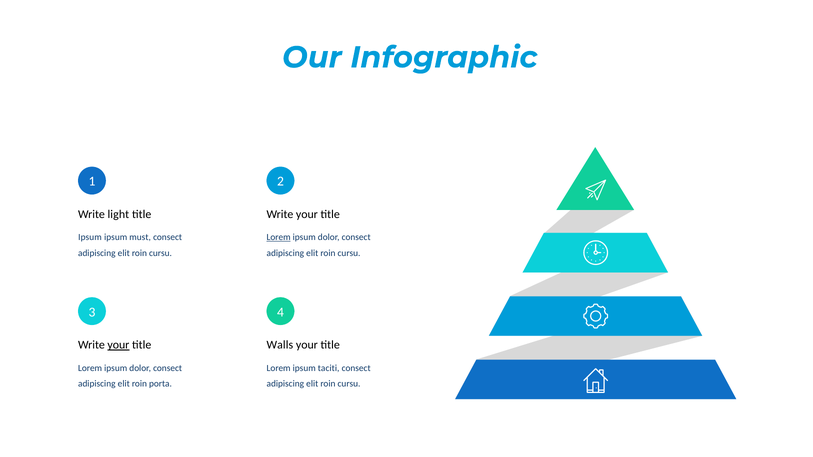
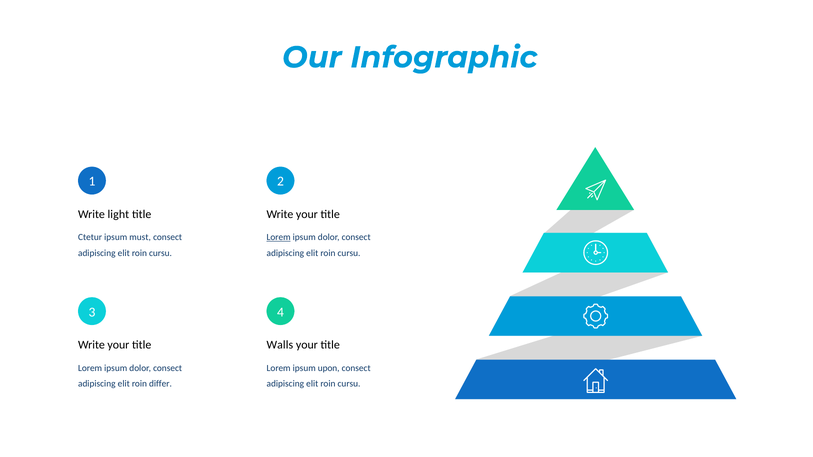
Ipsum at (90, 238): Ipsum -> Ctetur
your at (118, 345) underline: present -> none
taciti: taciti -> upon
porta: porta -> differ
